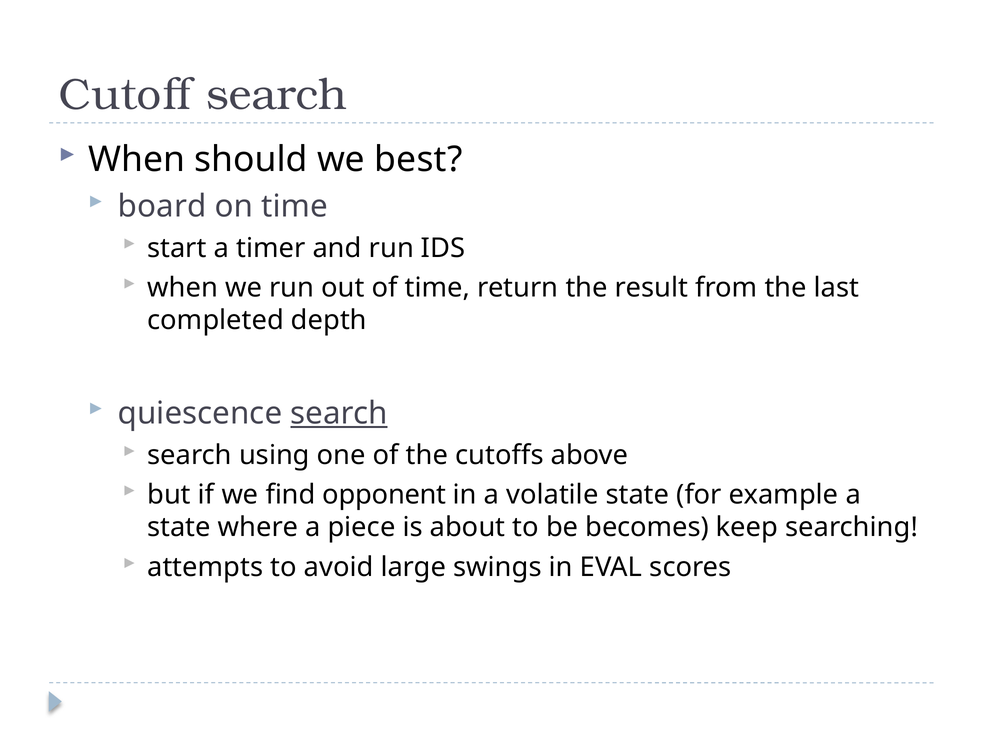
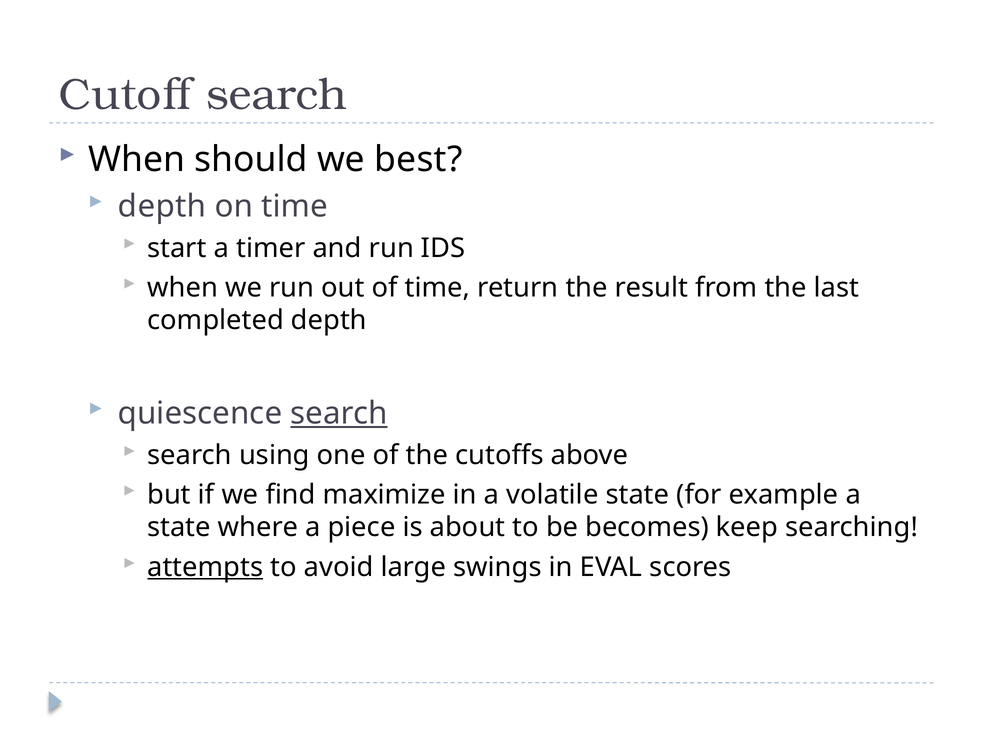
board at (162, 206): board -> depth
opponent: opponent -> maximize
attempts underline: none -> present
